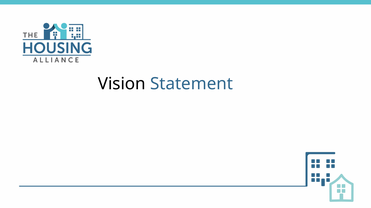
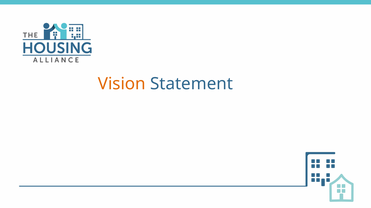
Vision colour: black -> orange
